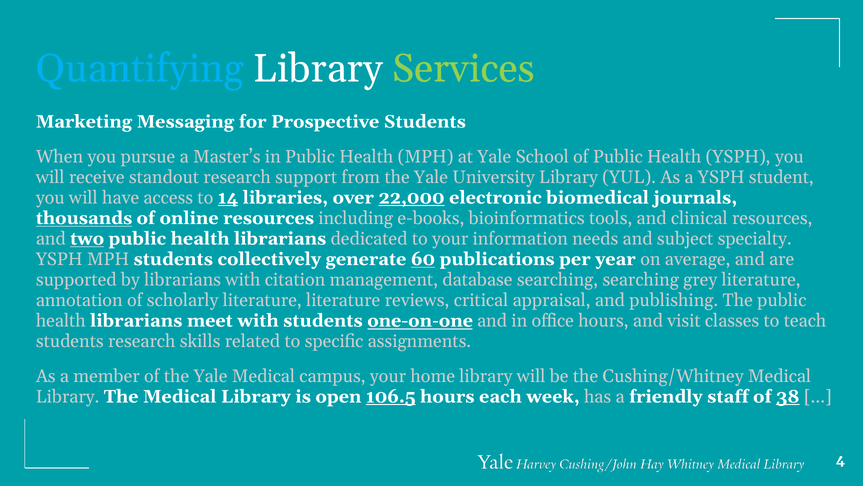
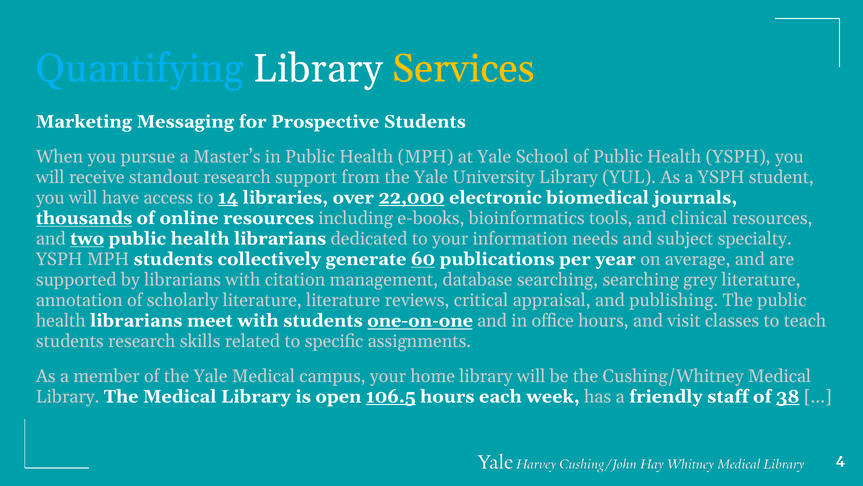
Services colour: light green -> yellow
